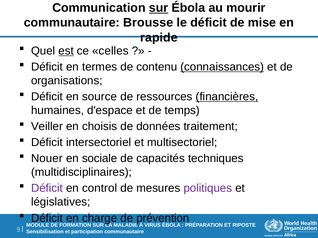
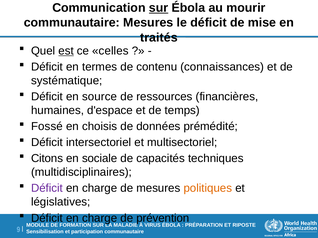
communautaire Brousse: Brousse -> Mesures
rapide: rapide -> traités
connaissances underline: present -> none
organisations: organisations -> systématique
financières underline: present -> none
Veiller: Veiller -> Fossé
traitement: traitement -> prémédité
Nouer: Nouer -> Citons
control at (100, 189): control -> charge
politiques colour: purple -> orange
